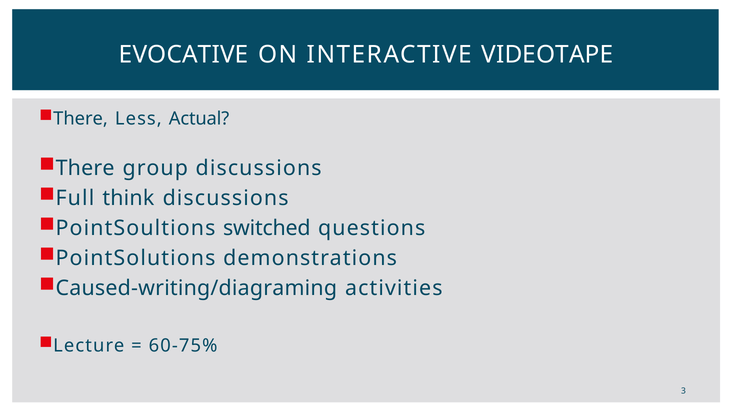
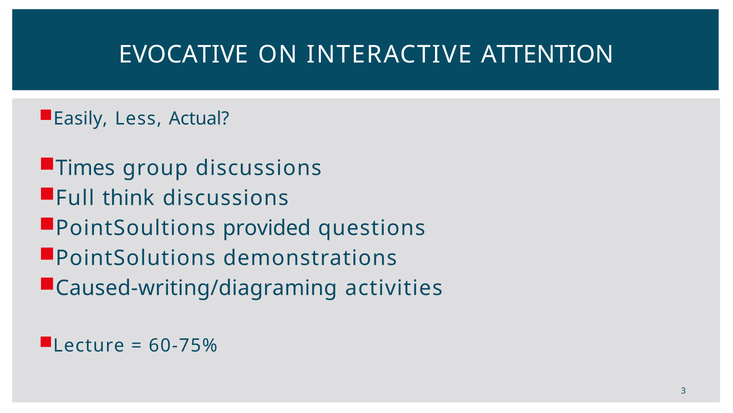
VIDEOTAPE: VIDEOTAPE -> ATTENTION
There at (81, 118): There -> Easily
There at (85, 168): There -> Times
switched: switched -> provided
